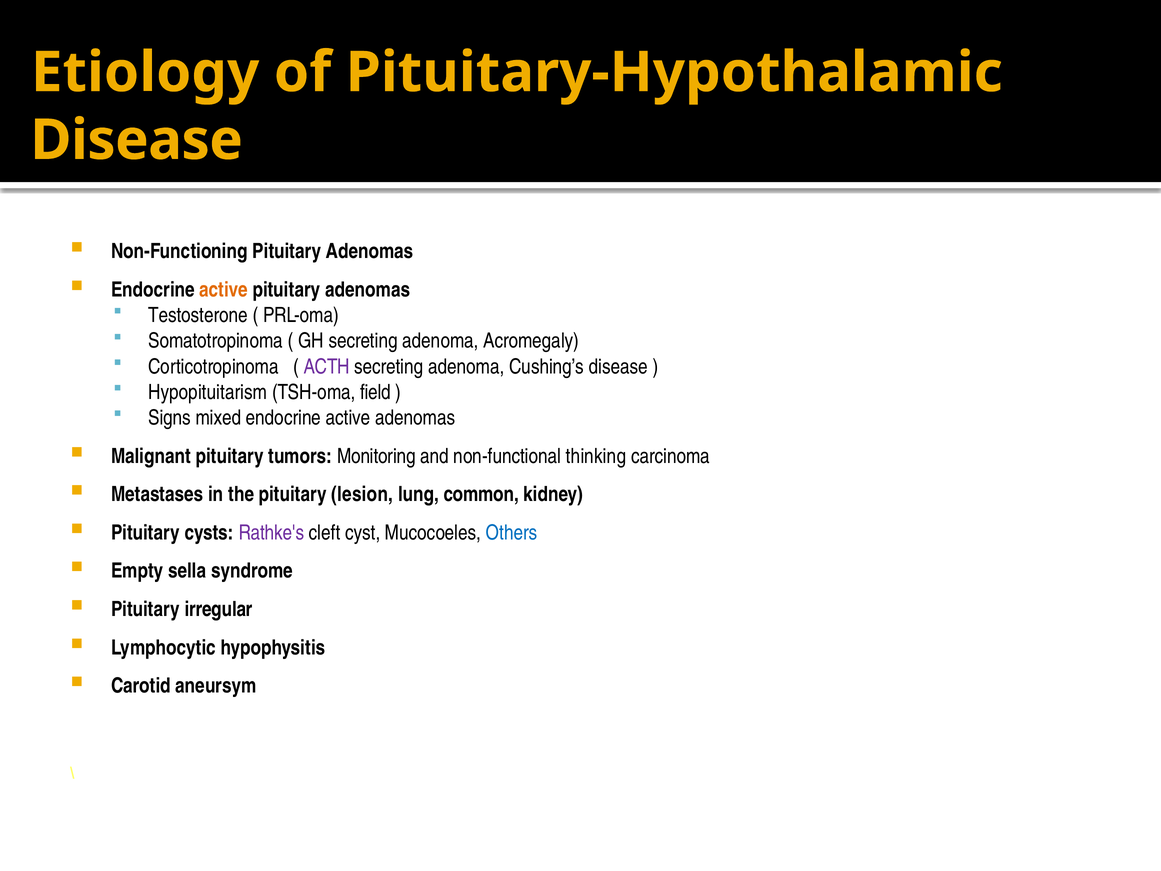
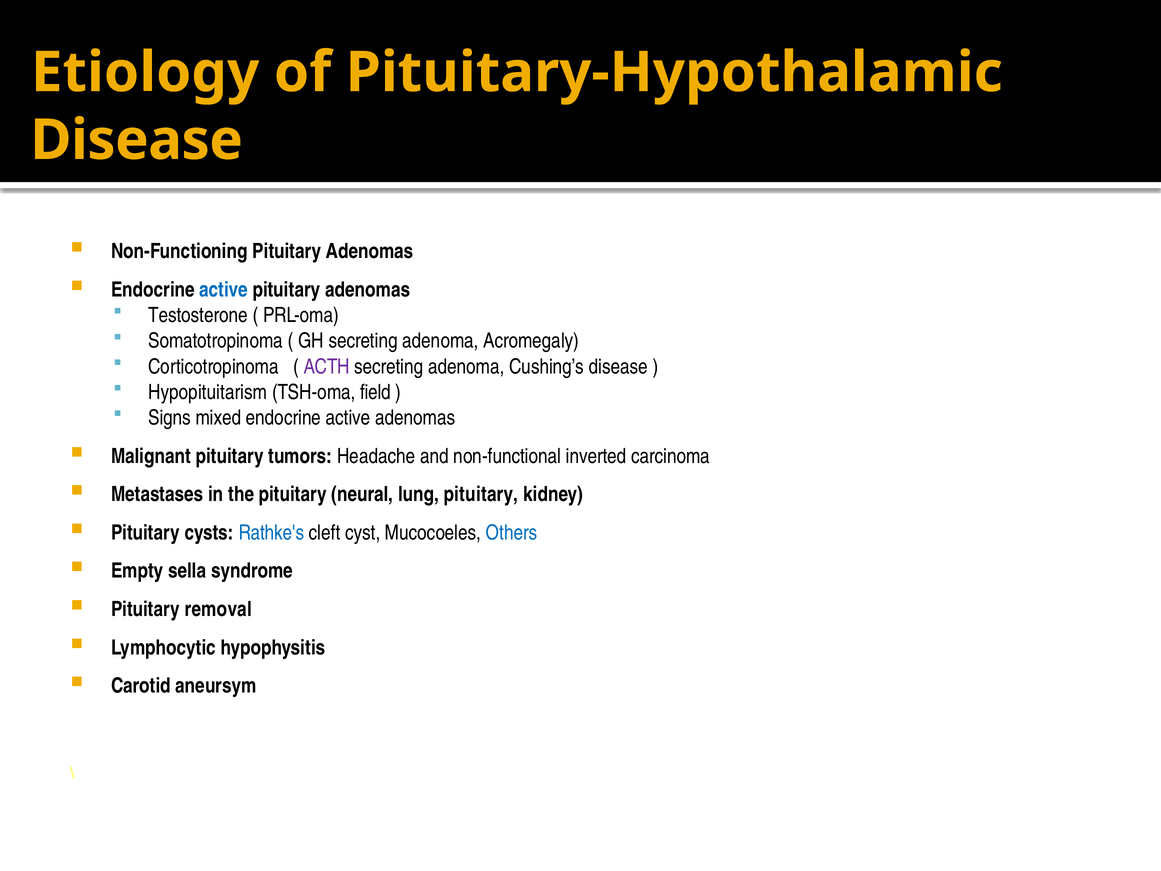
active at (224, 290) colour: orange -> blue
Monitoring: Monitoring -> Headache
thinking: thinking -> inverted
lesion: lesion -> neural
lung common: common -> pituitary
Rathke's colour: purple -> blue
irregular: irregular -> removal
